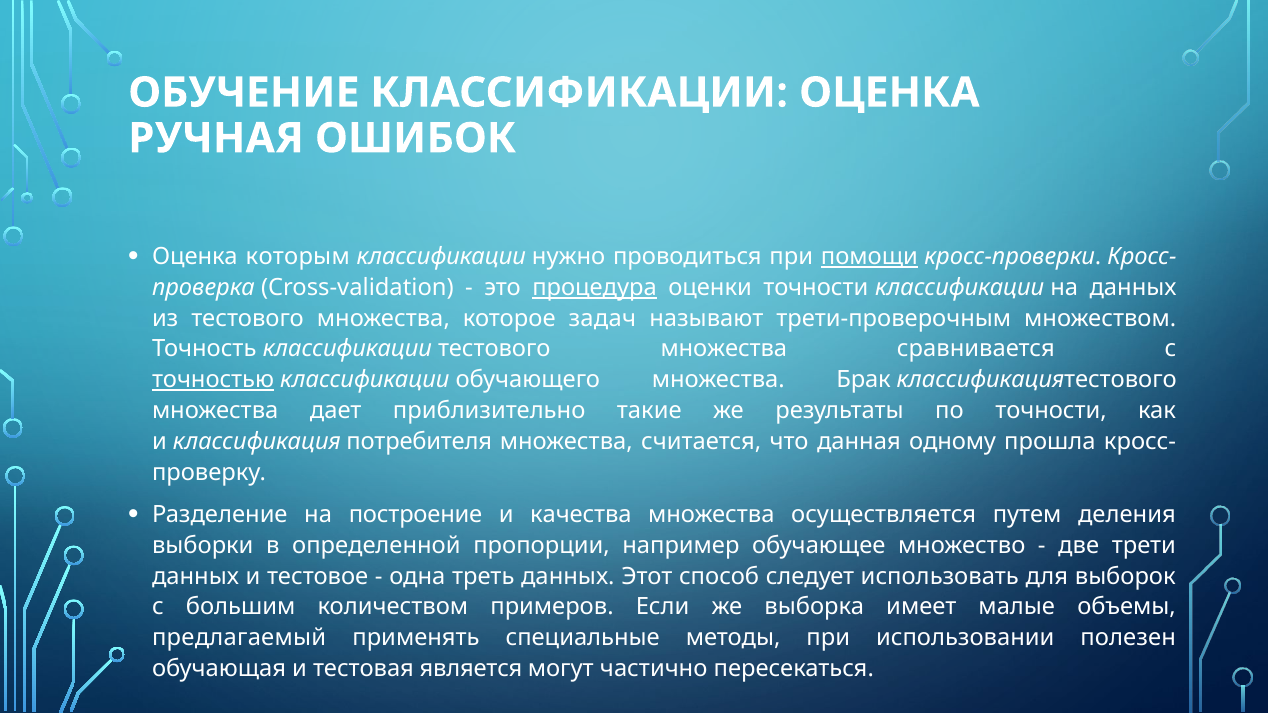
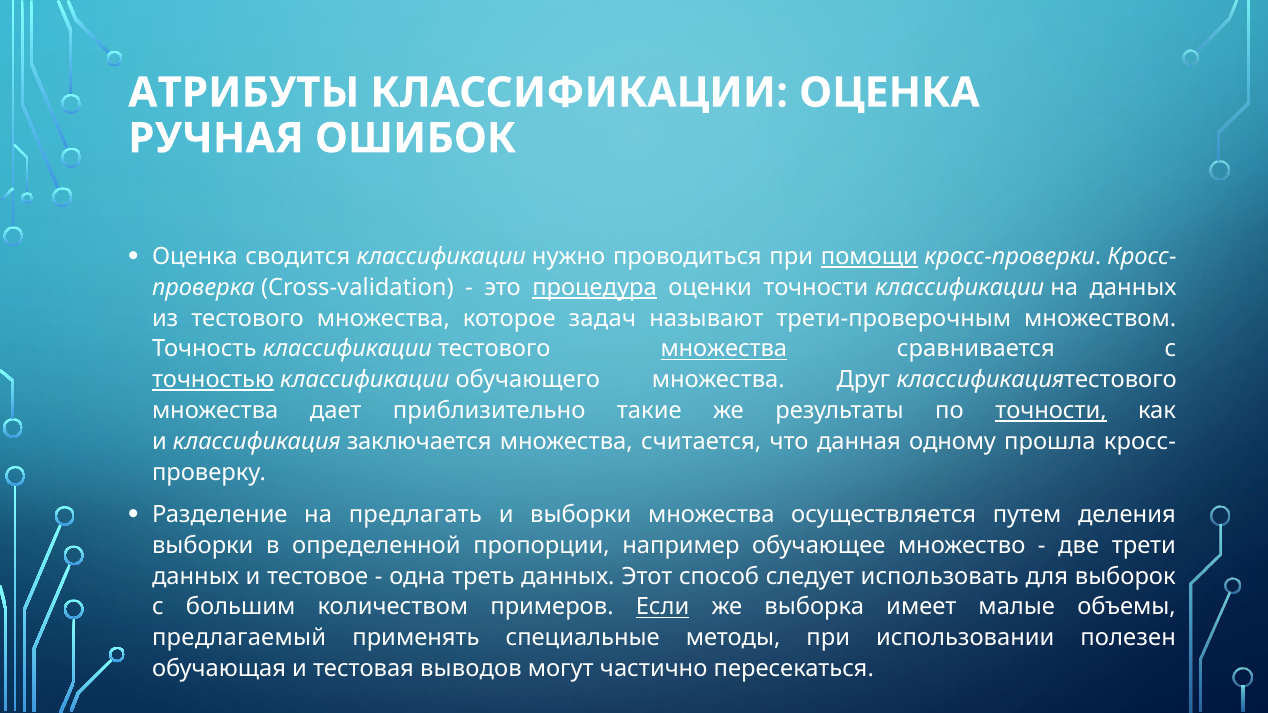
ОБУЧЕНИЕ: ОБУЧЕНИЕ -> АТРИБУТЫ
которым: которым -> сводится
множества at (724, 349) underline: none -> present
Брак: Брак -> Друг
точности at (1051, 411) underline: none -> present
потребителя: потребителя -> заключается
построение: построение -> предлагать
и качества: качества -> выборки
Если underline: none -> present
является: является -> выводов
